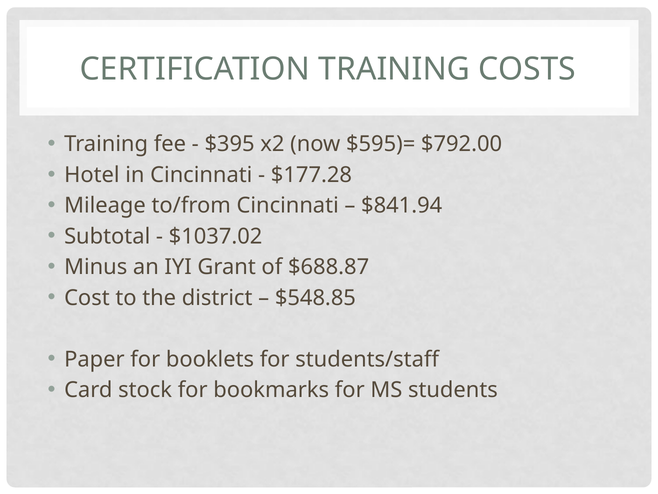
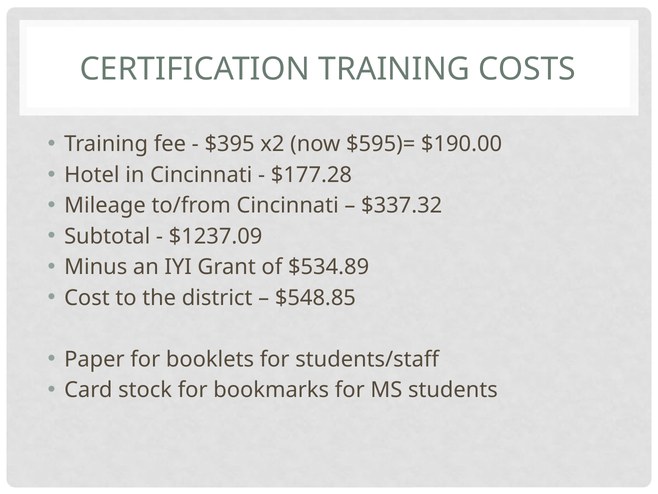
$792.00: $792.00 -> $190.00
$841.94: $841.94 -> $337.32
$1037.02: $1037.02 -> $1237.09
$688.87: $688.87 -> $534.89
